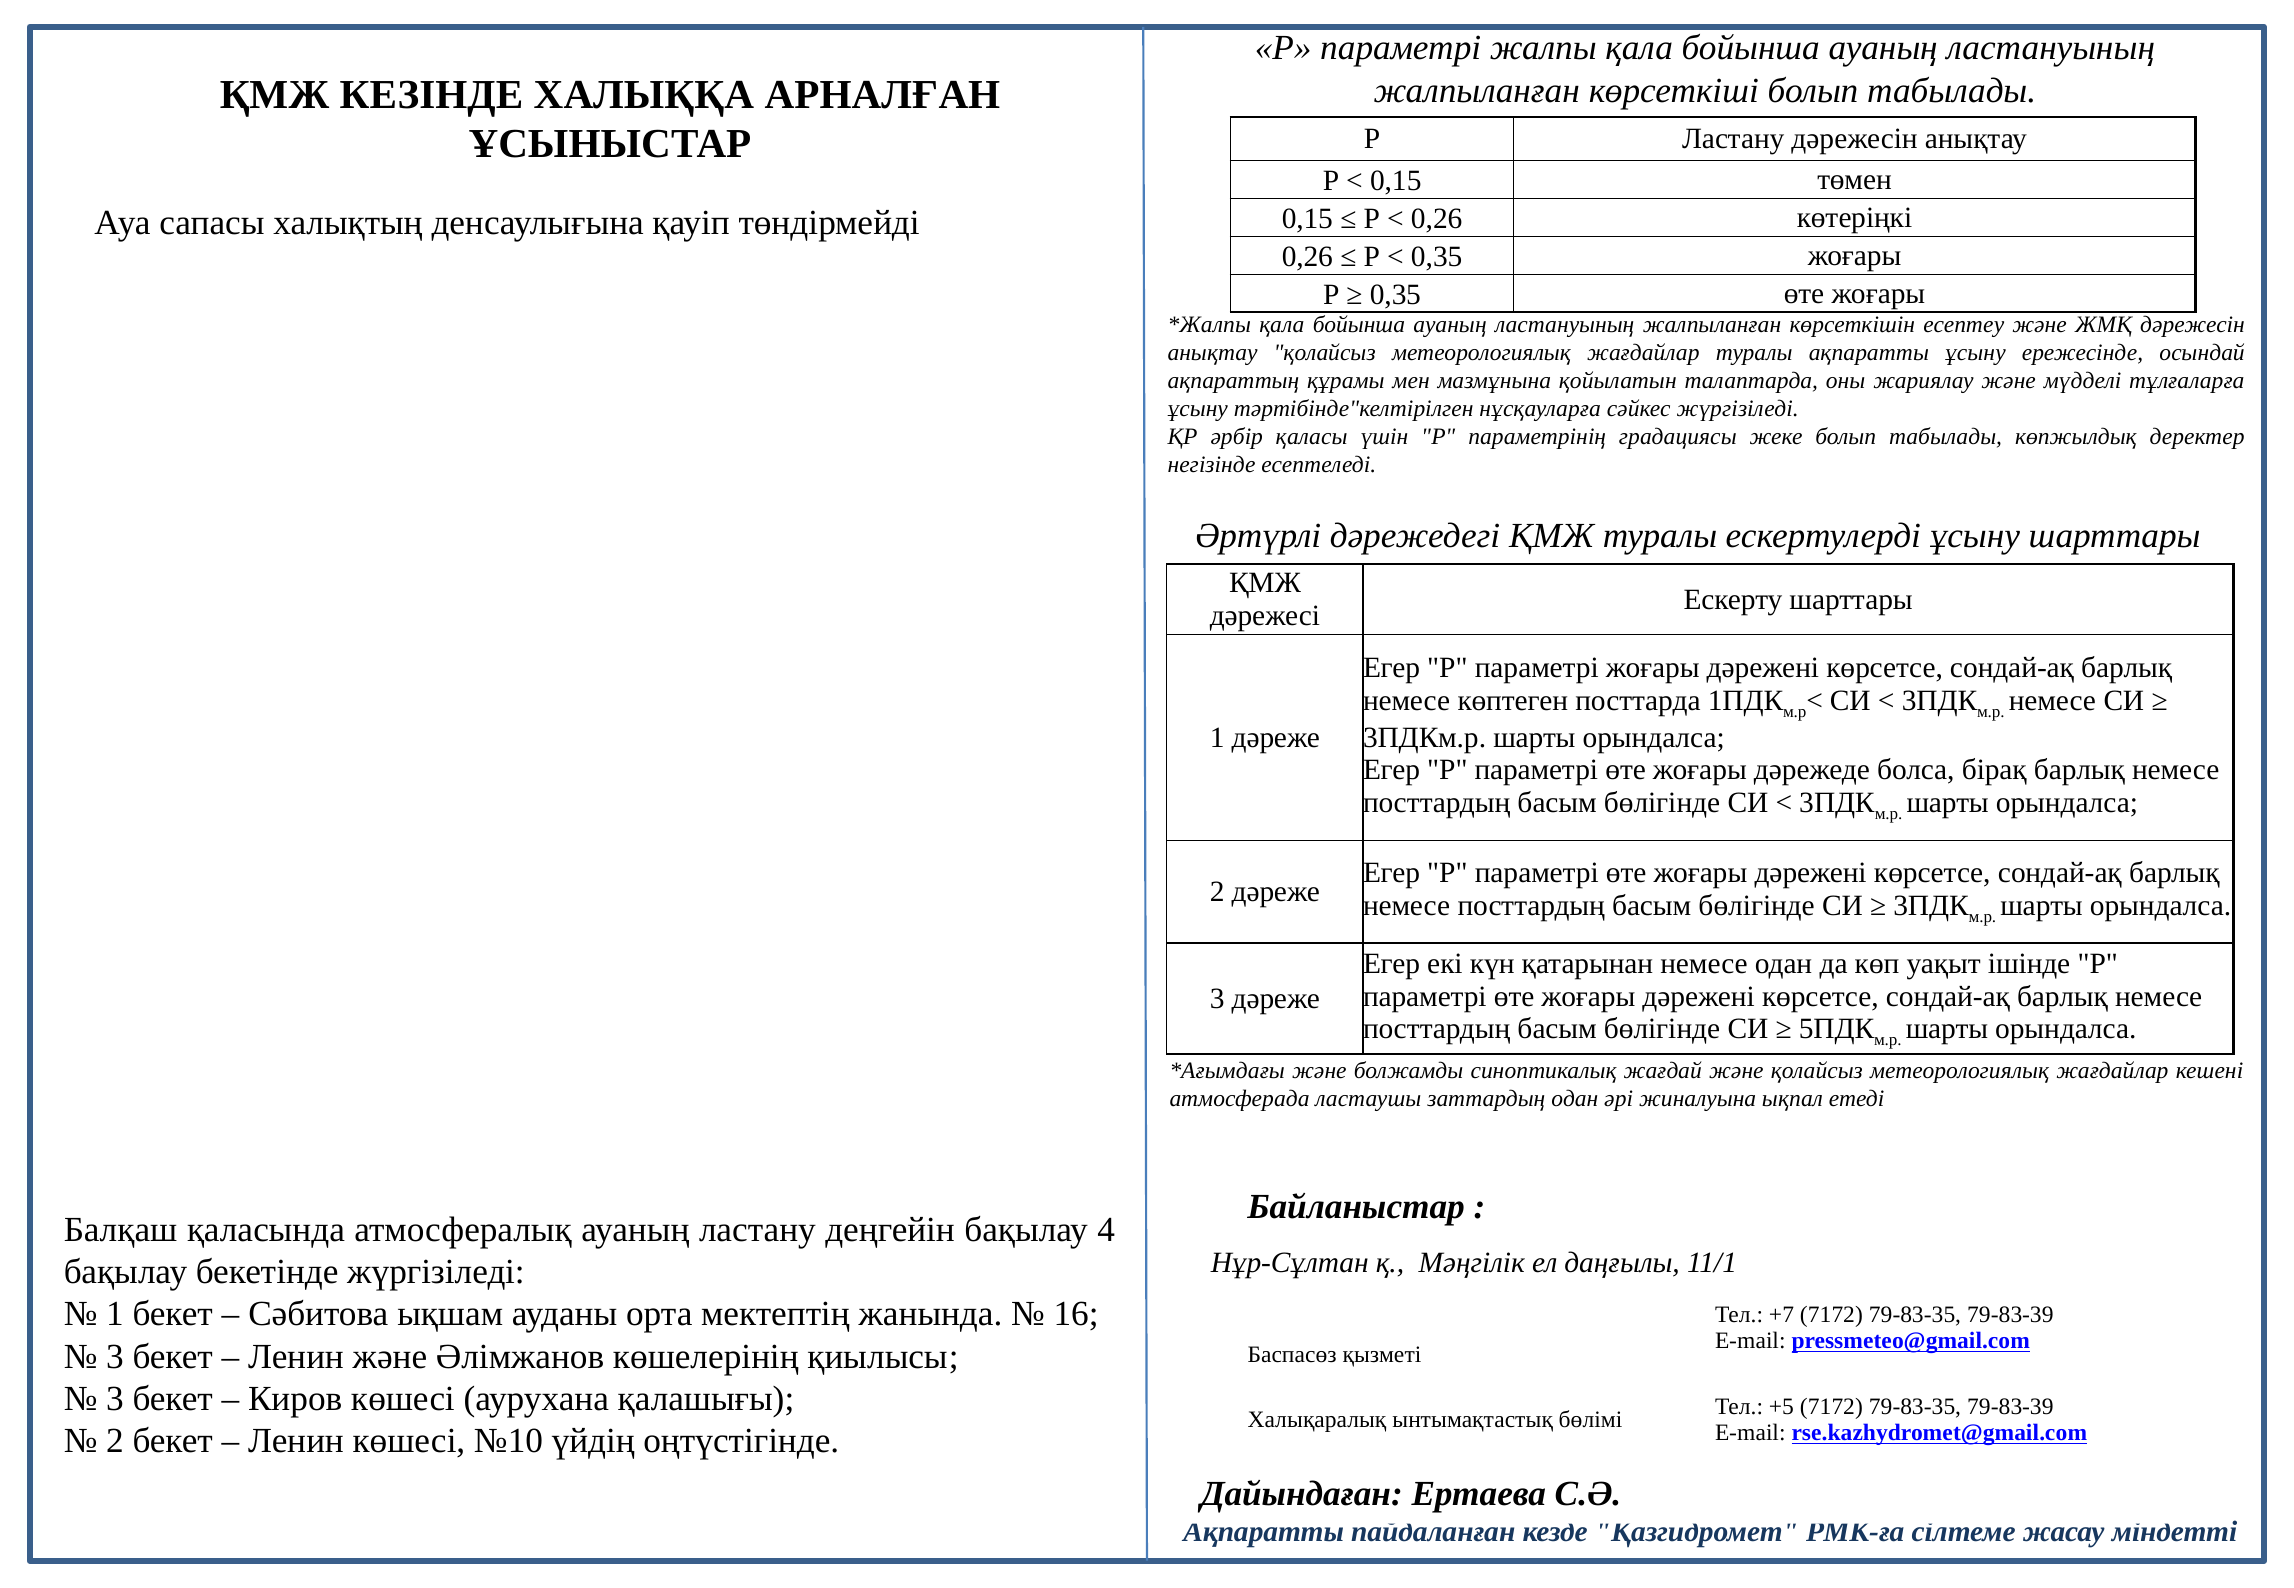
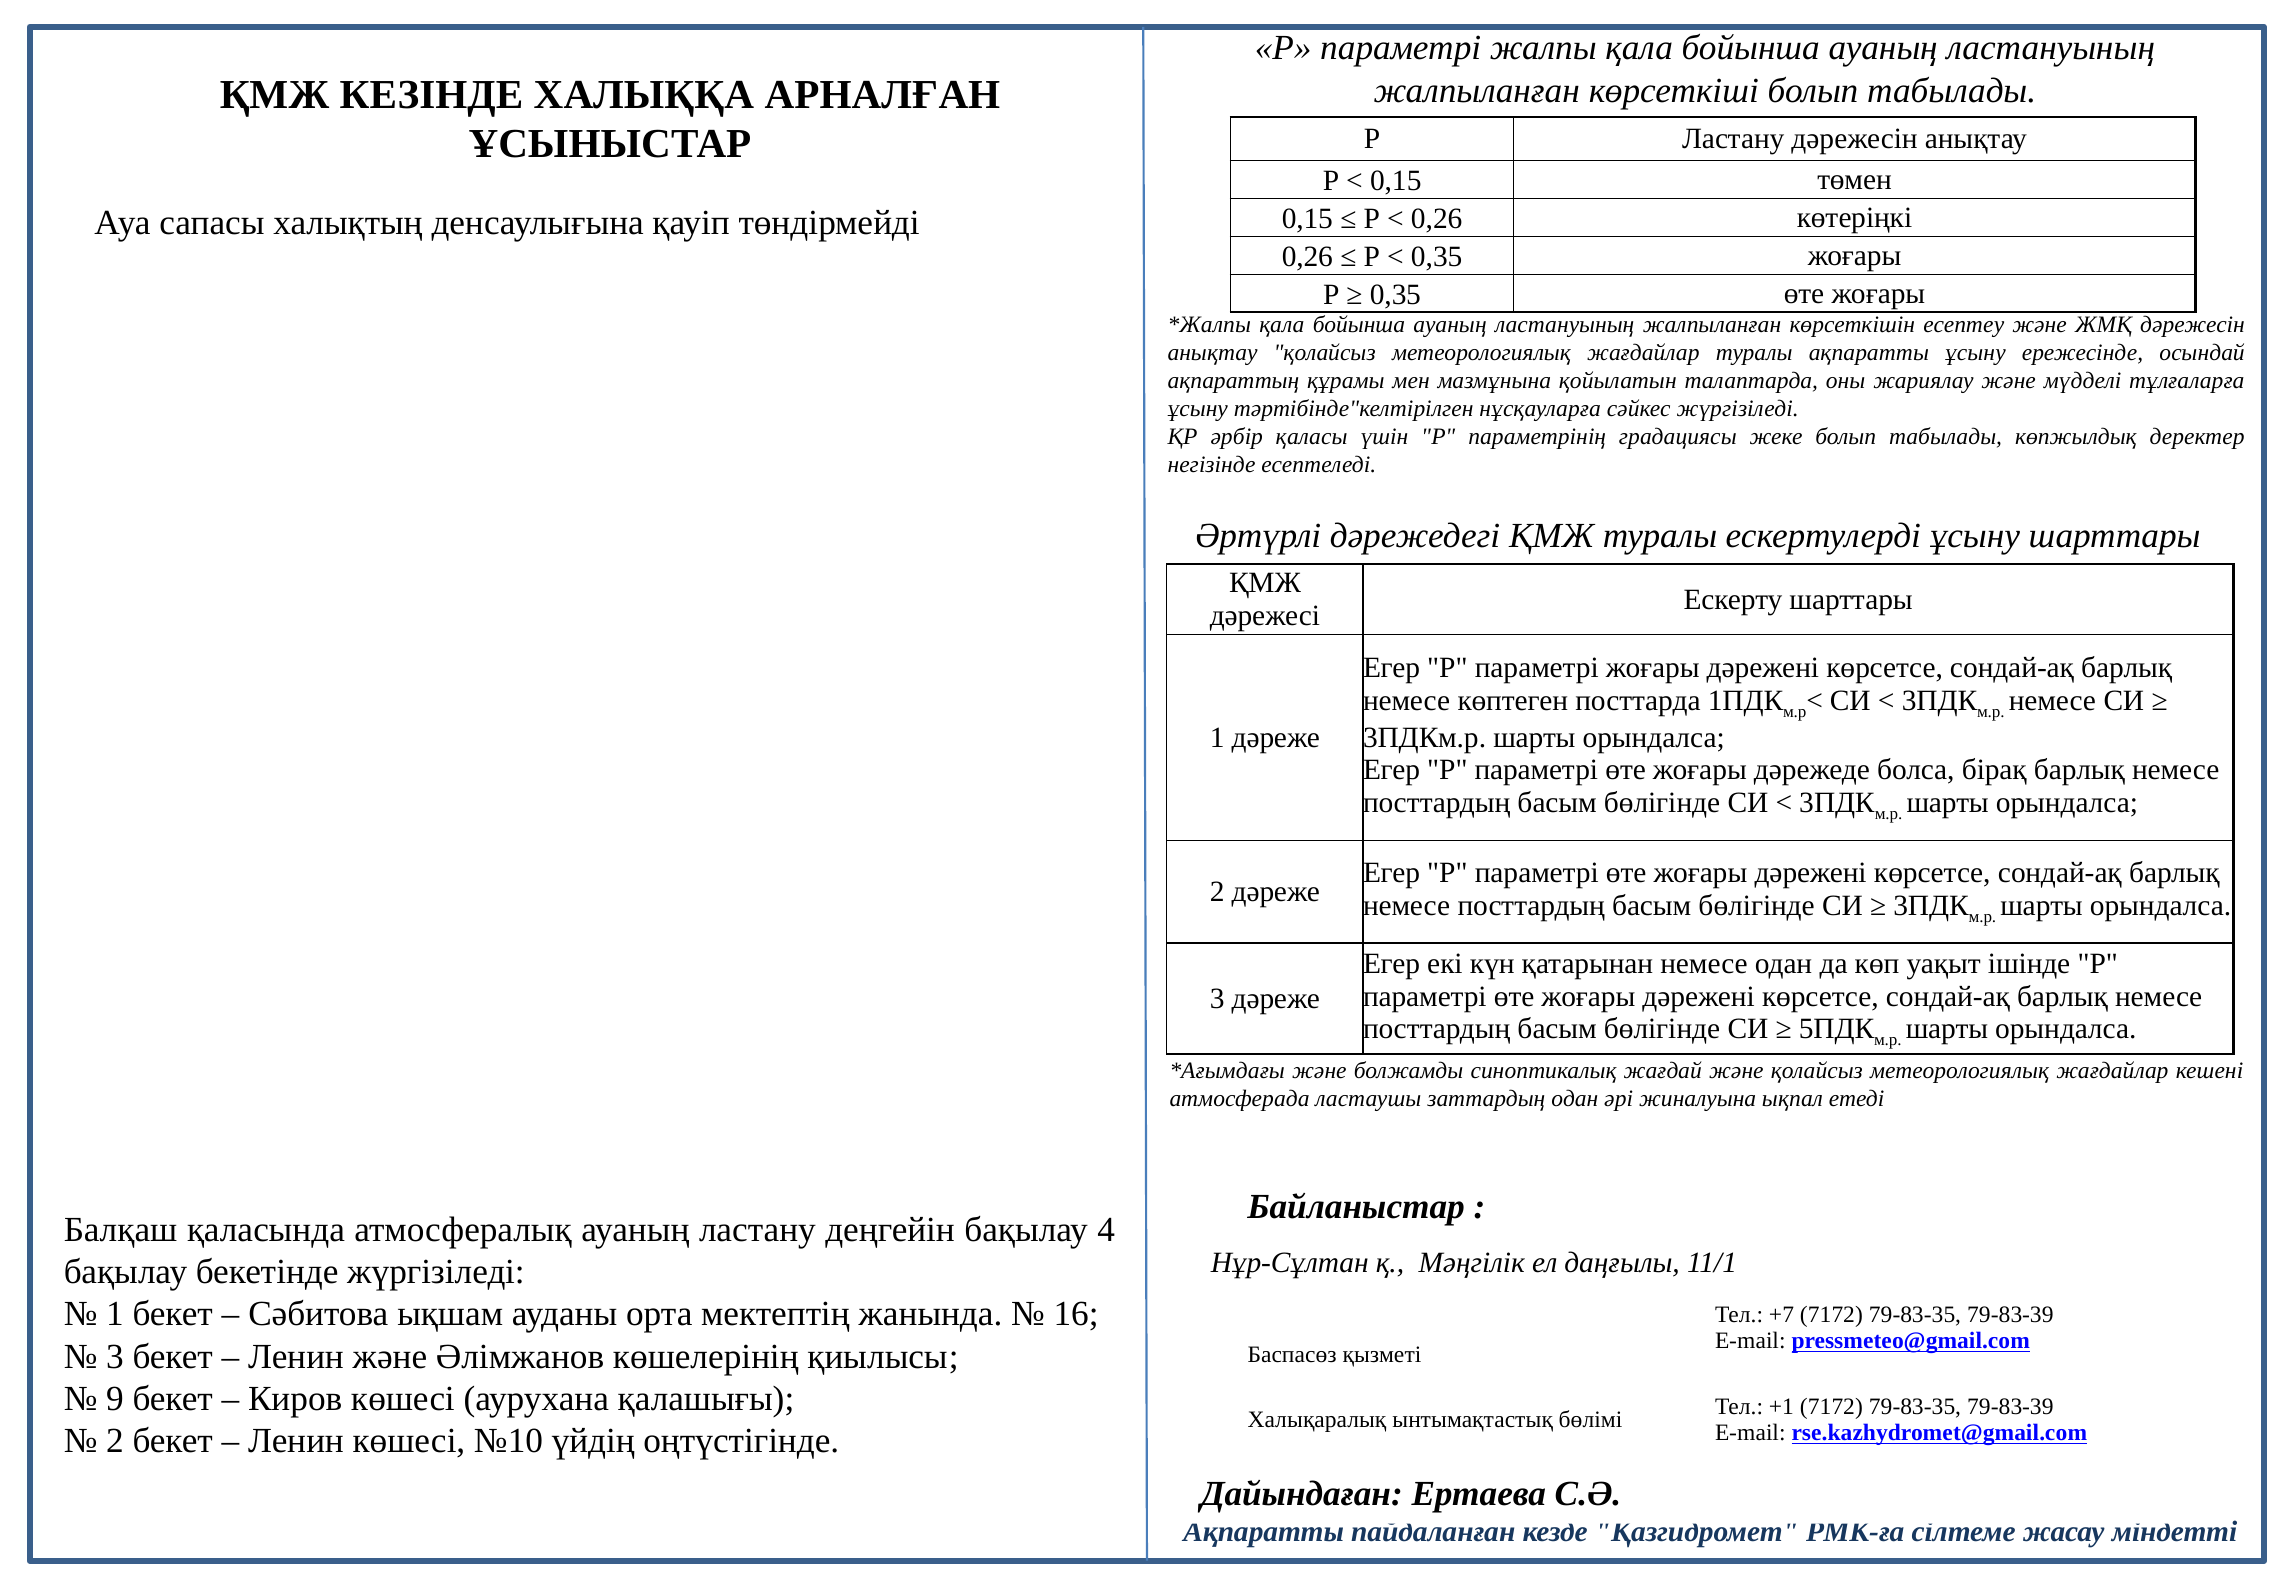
3 at (115, 1399): 3 -> 9
+5: +5 -> +1
